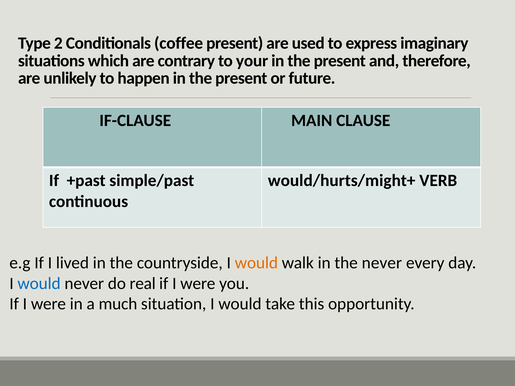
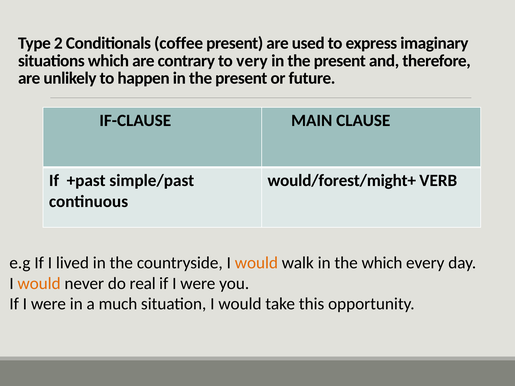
your: your -> very
would/hurts/might+: would/hurts/might+ -> would/forest/might+
the never: never -> which
would at (39, 284) colour: blue -> orange
